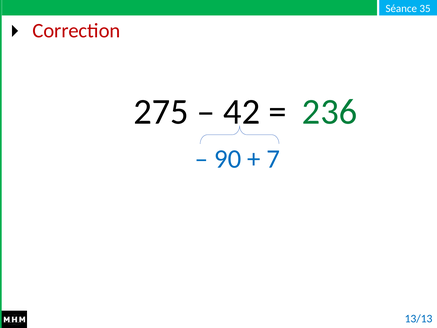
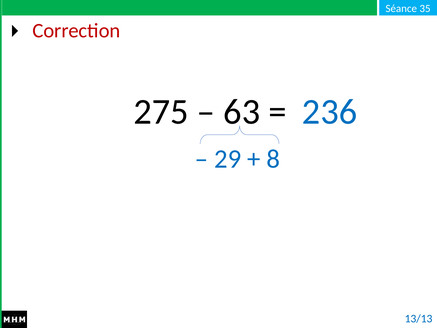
42: 42 -> 63
236 colour: green -> blue
90: 90 -> 29
7: 7 -> 8
